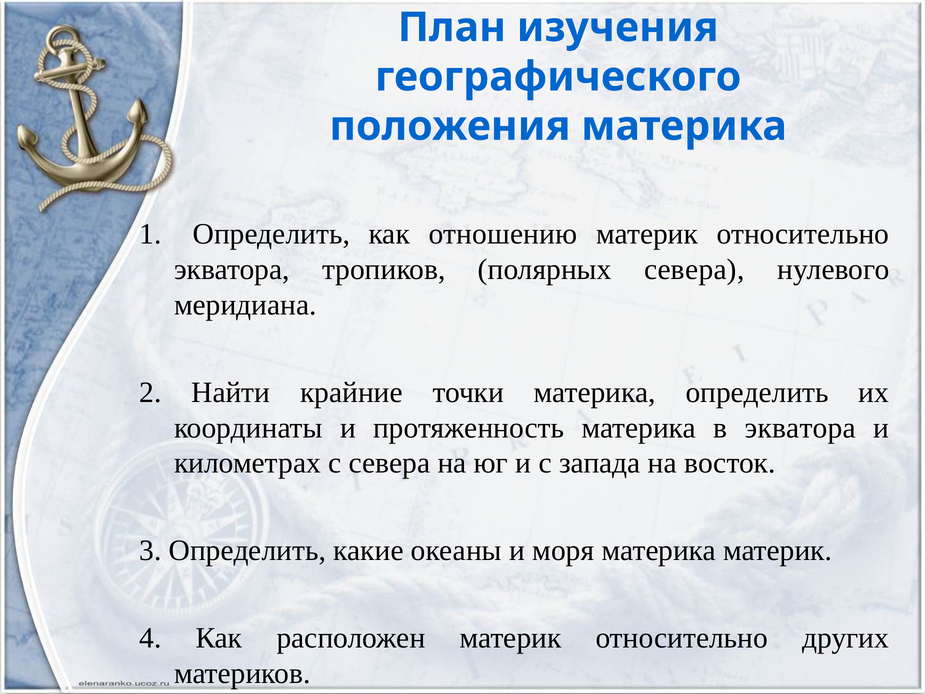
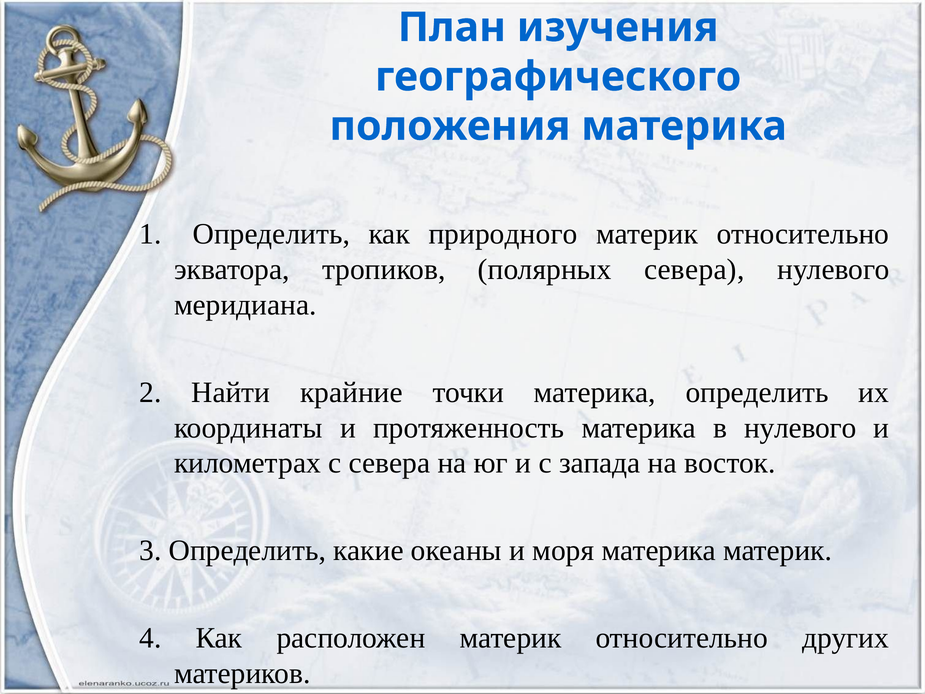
отношению: отношению -> природного
в экватора: экватора -> нулевого
